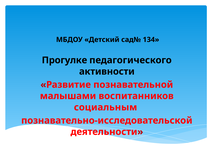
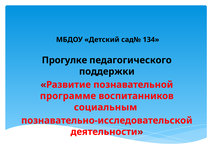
активности: активности -> поддержки
малышами: малышами -> программе
